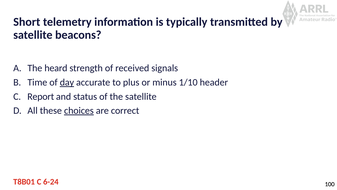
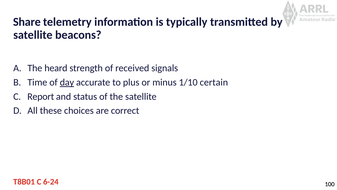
Short: Short -> Share
header: header -> certain
choices underline: present -> none
